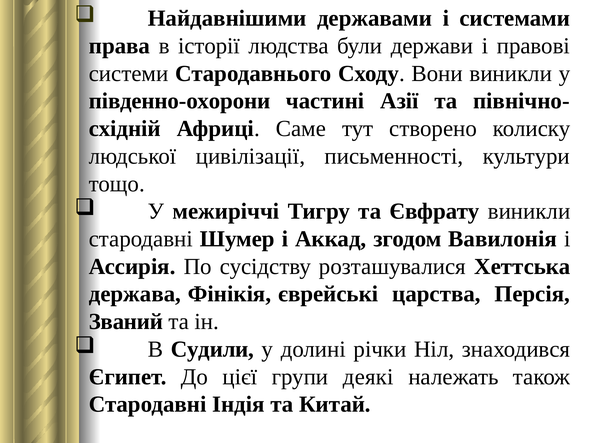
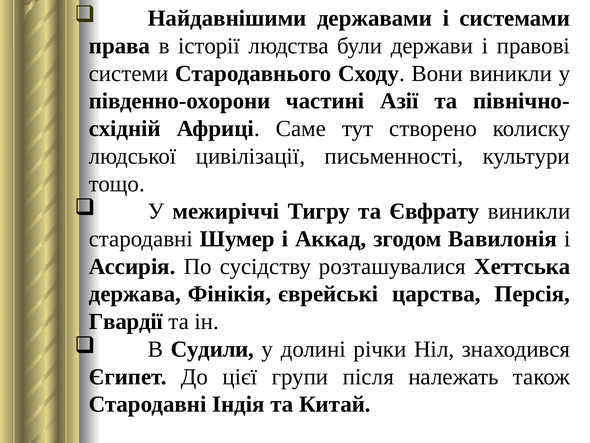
Званий: Званий -> Гвардії
деякі: деякі -> після
